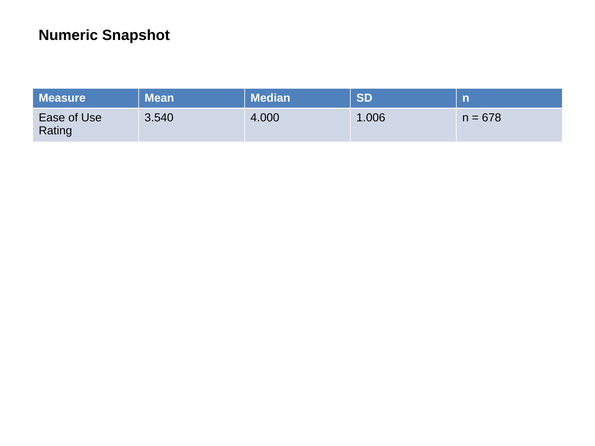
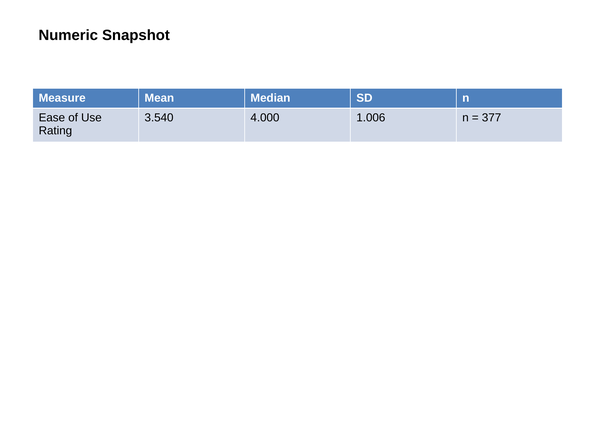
678: 678 -> 377
